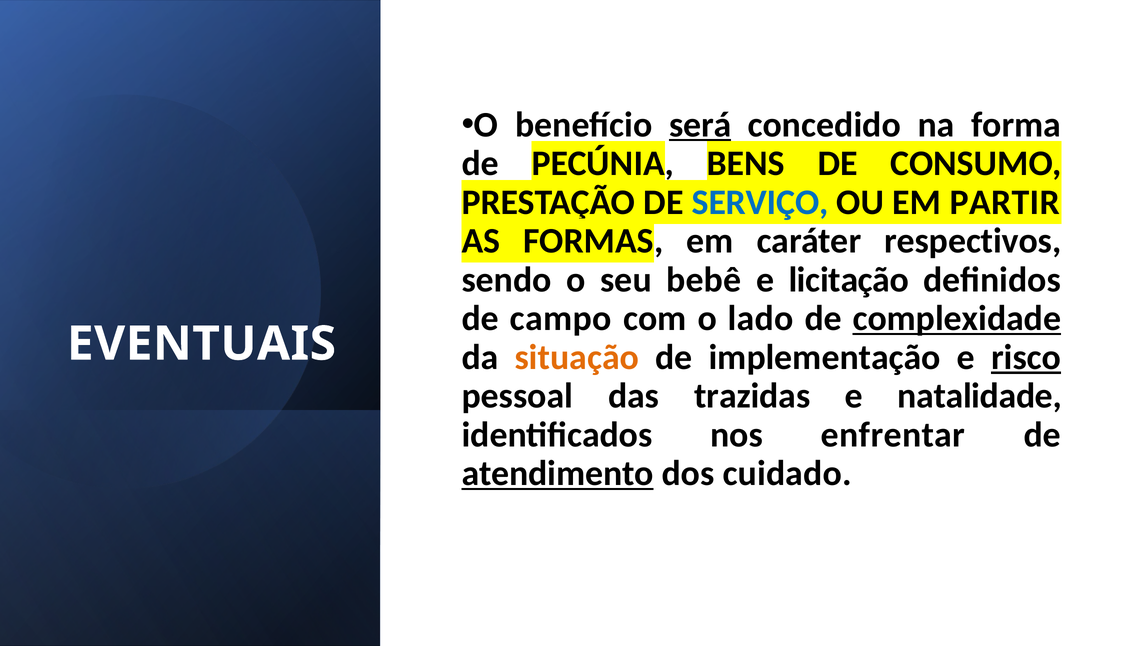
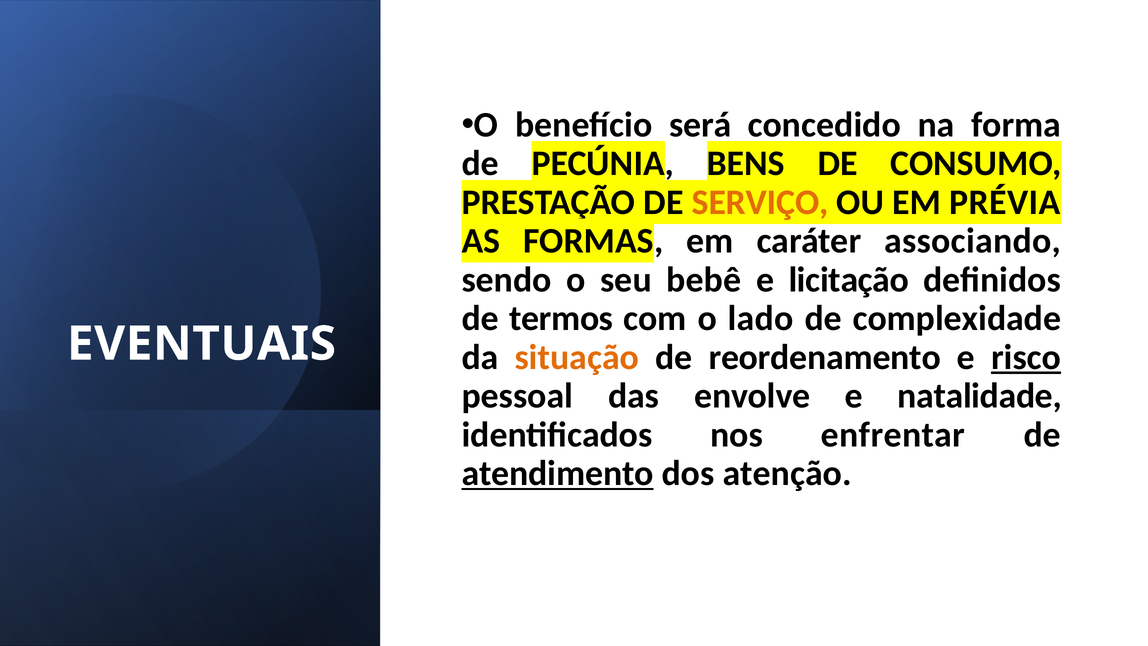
será underline: present -> none
SERVIÇO colour: blue -> orange
PARTIR: PARTIR -> PRÉVIA
respectivos: respectivos -> associando
campo: campo -> termos
complexidade underline: present -> none
implementação: implementação -> reordenamento
trazidas: trazidas -> envolve
cuidado: cuidado -> atenção
